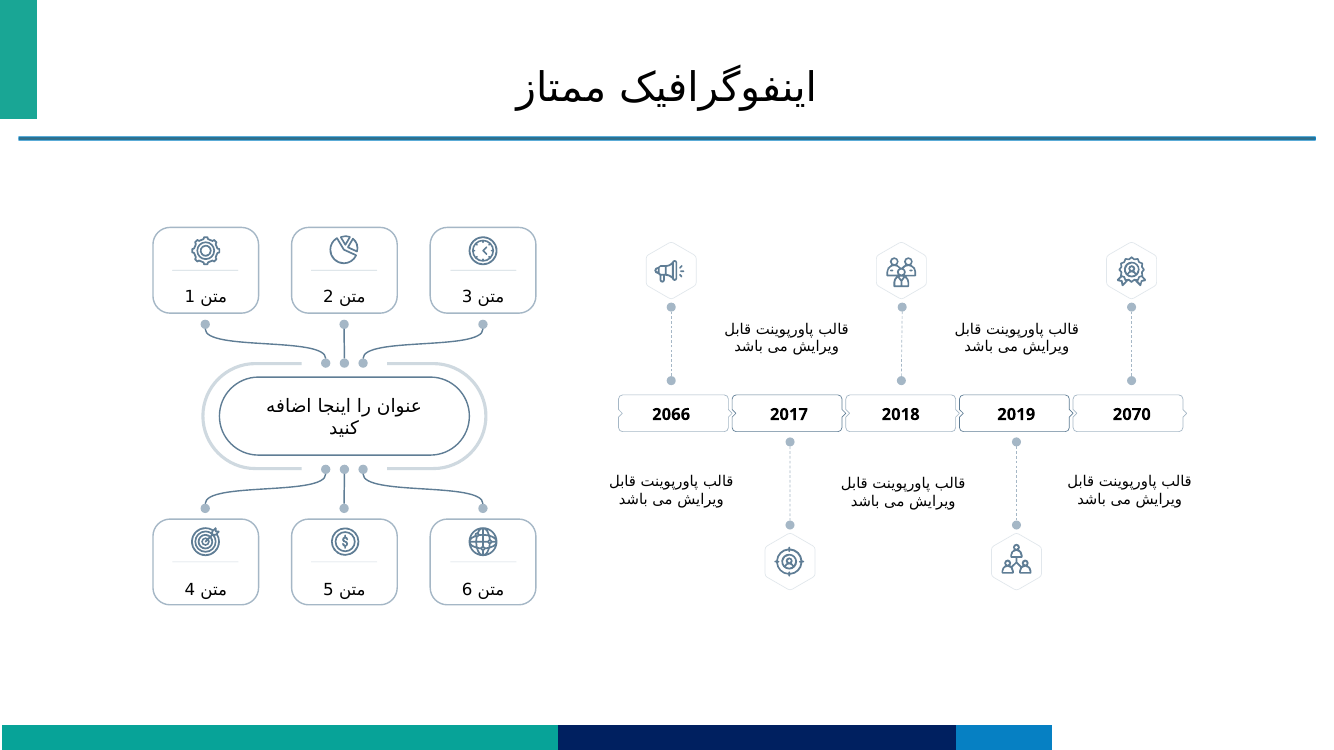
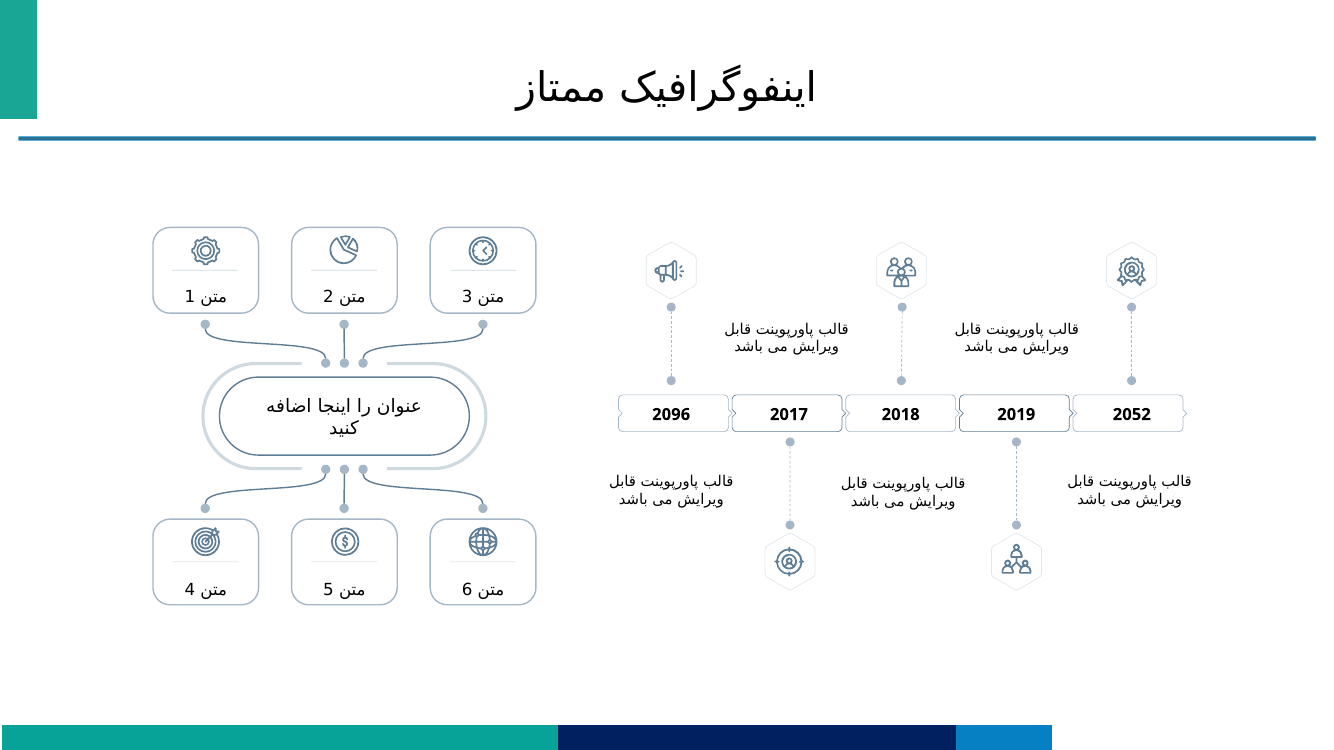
2066: 2066 -> 2096
2070: 2070 -> 2052
